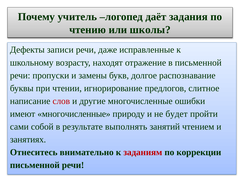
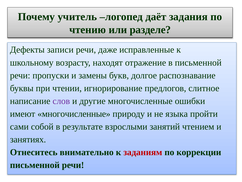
школы: школы -> разделе
слов colour: red -> purple
будет: будет -> языка
выполнять: выполнять -> взрослыми
